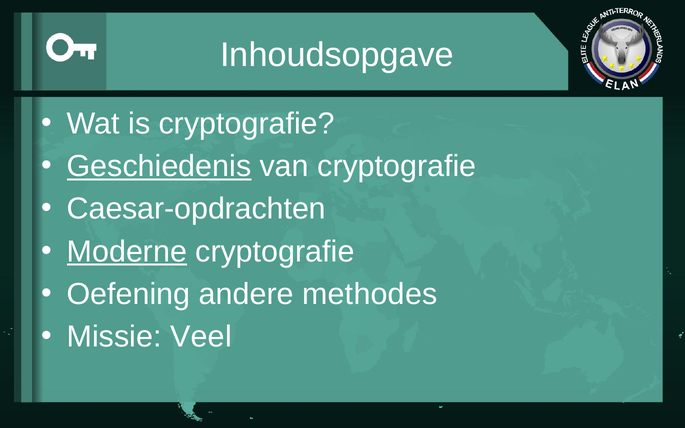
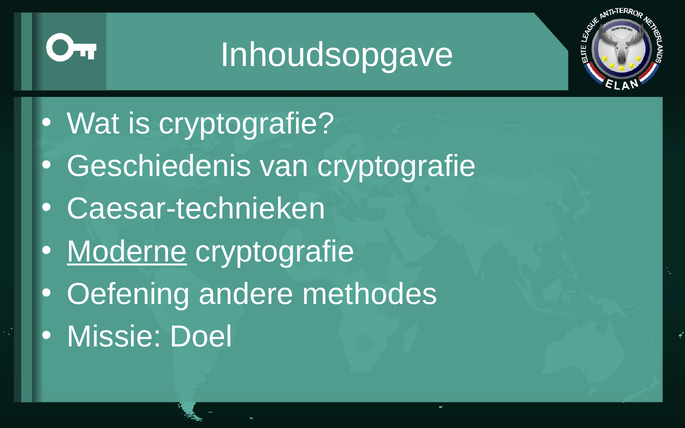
Geschiedenis underline: present -> none
Caesar-opdrachten: Caesar-opdrachten -> Caesar-technieken
Veel: Veel -> Doel
